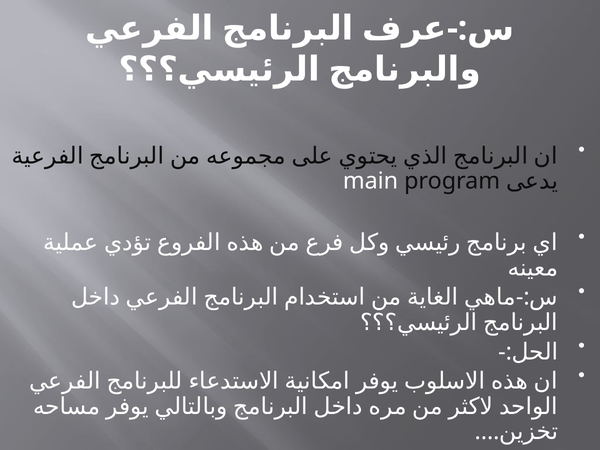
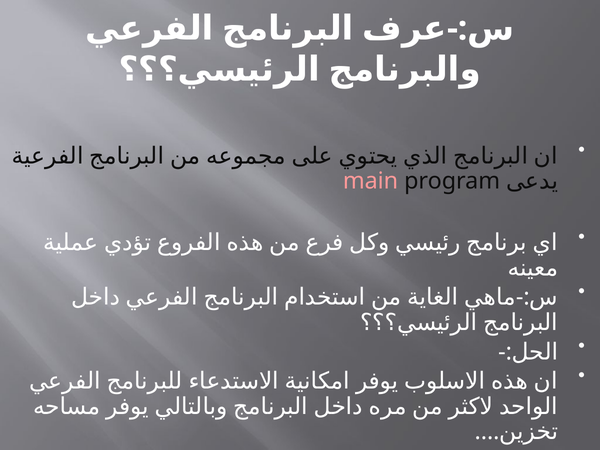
main colour: white -> pink
